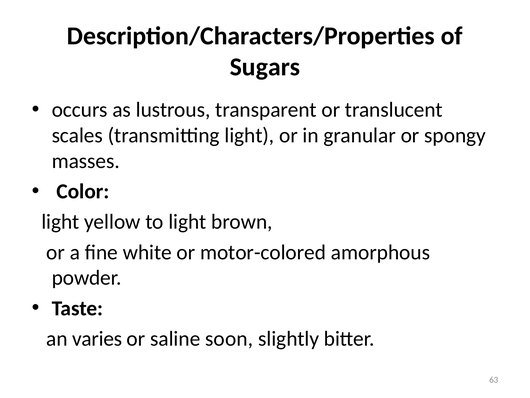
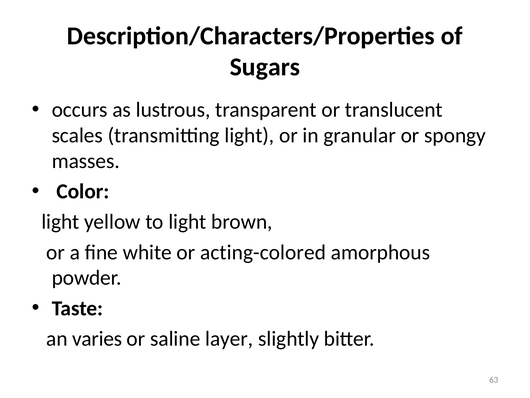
motor-colored: motor-colored -> acting-colored
soon: soon -> layer
